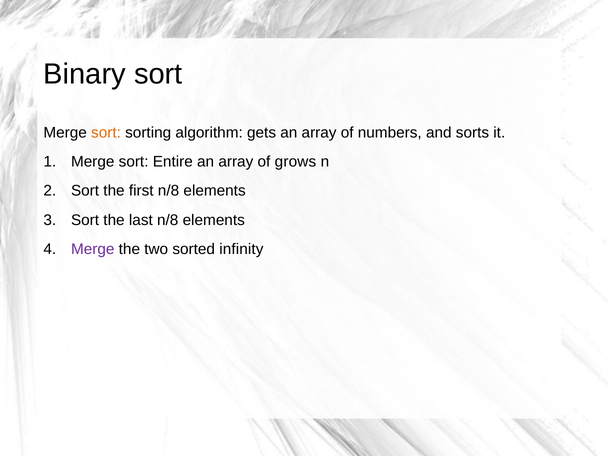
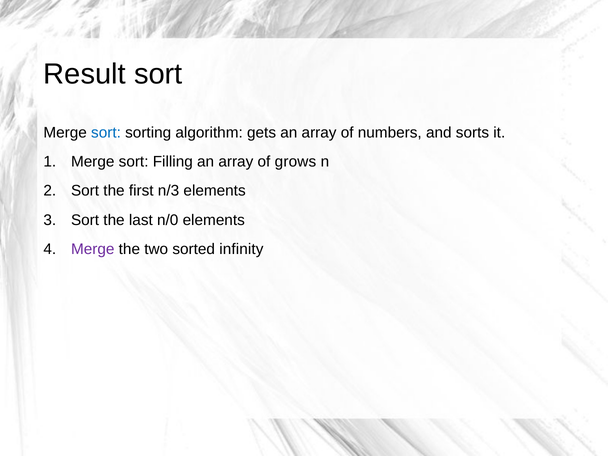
Binary: Binary -> Result
sort at (106, 132) colour: orange -> blue
Entire: Entire -> Filling
first n/8: n/8 -> n/3
last n/8: n/8 -> n/0
